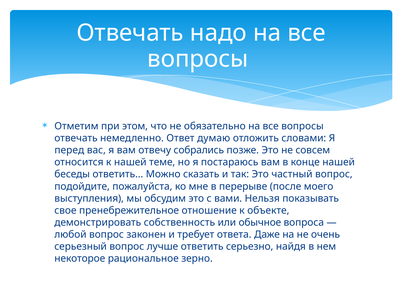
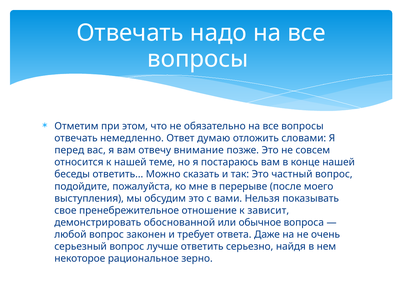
собрались: собрались -> внимание
объекте: объекте -> зависит
собственность: собственность -> обоснованной
